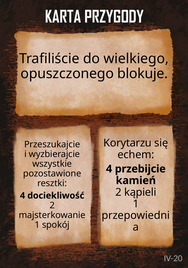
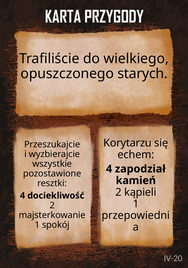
blokuje: blokuje -> starych
przebijcie: przebijcie -> zapodział
